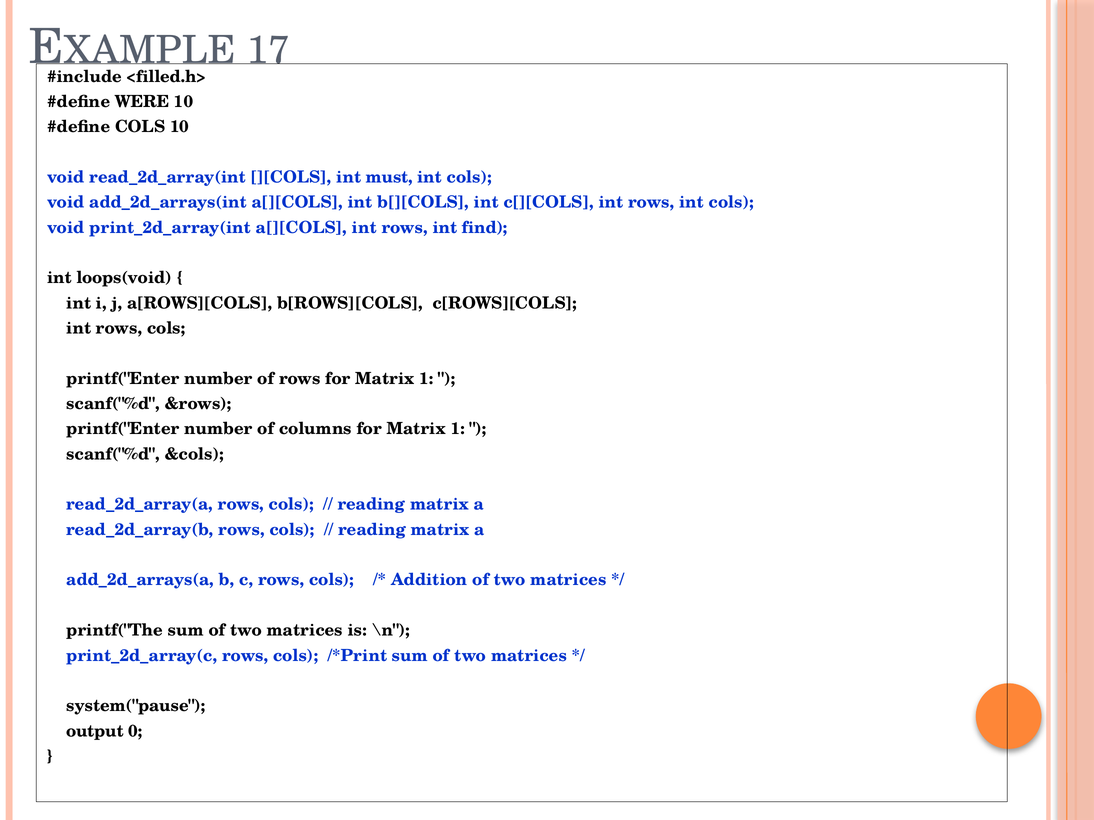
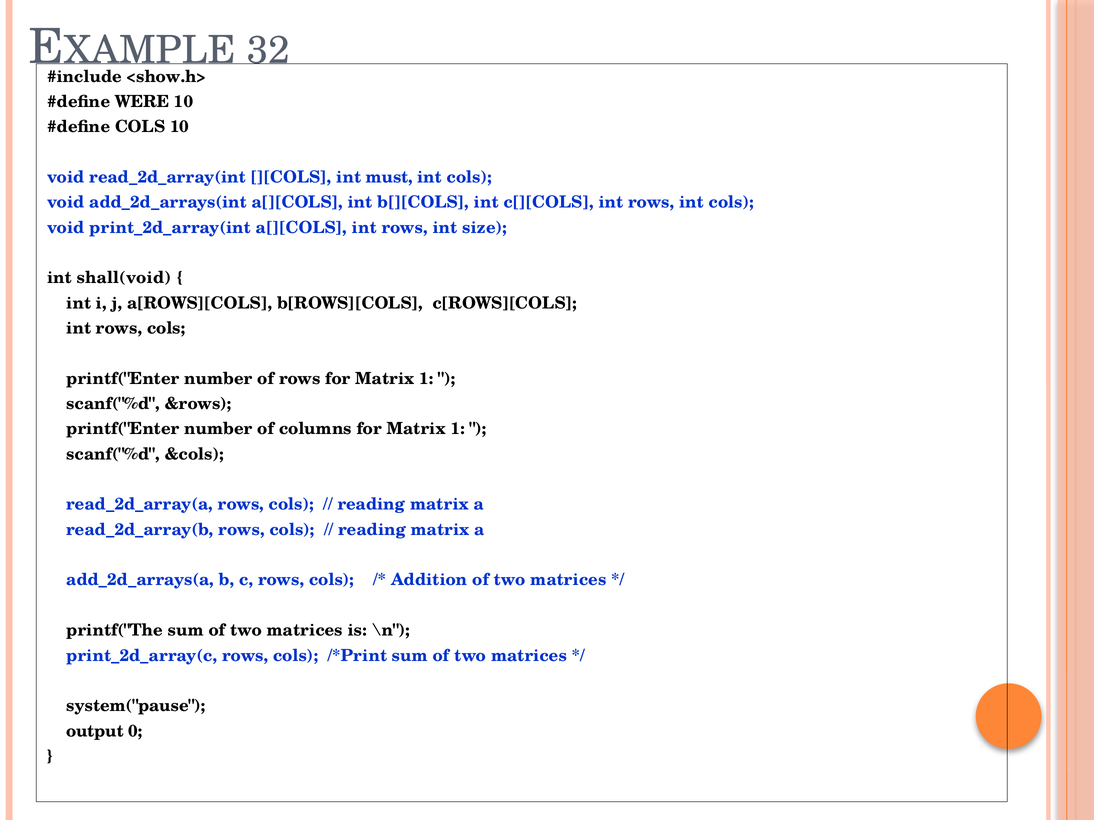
17: 17 -> 32
<filled.h>: <filled.h> -> <show.h>
find: find -> size
loops(void: loops(void -> shall(void
